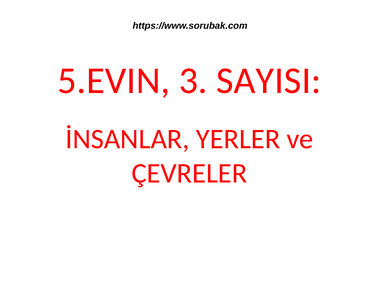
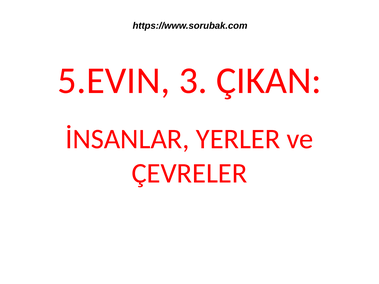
SAYISI: SAYISI -> ÇIKAN
